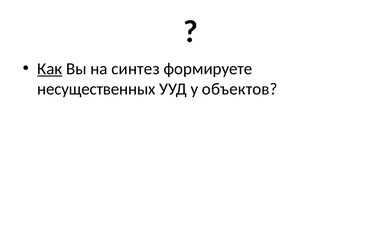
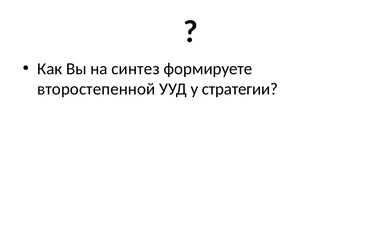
Как underline: present -> none
несущественных: несущественных -> второстепенной
объектов: объектов -> стратегии
